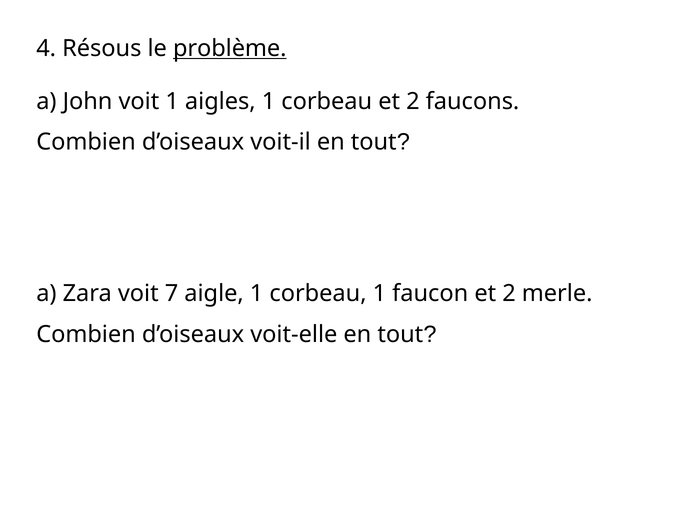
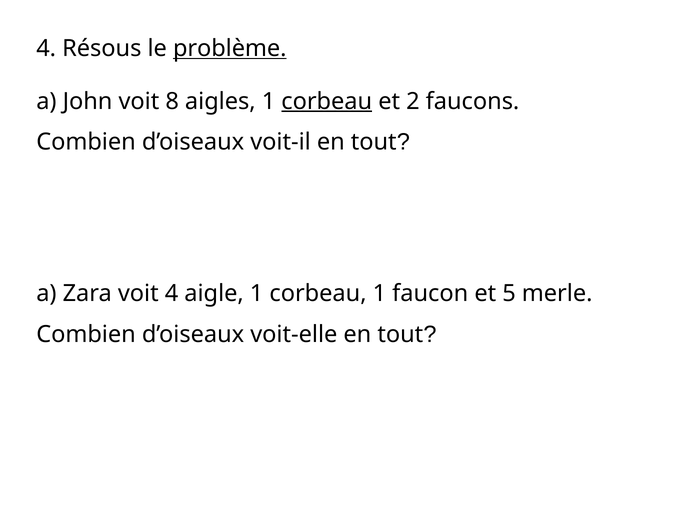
voit 1: 1 -> 8
corbeau at (327, 101) underline: none -> present
voit 7: 7 -> 4
faucon et 2: 2 -> 5
